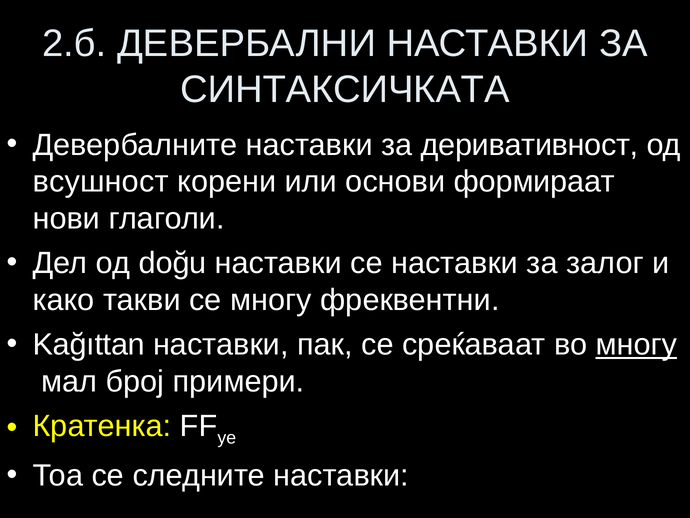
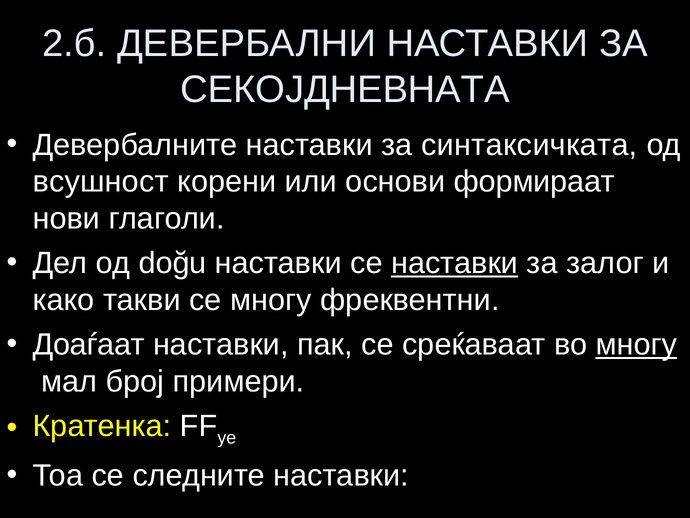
СИНТАКСИЧКАТА: СИНТАКСИЧКАТА -> СЕКОЈДНЕВНАТА
деривативност: деривативност -> синтаксичката
наставки at (455, 263) underline: none -> present
Kağıttan: Kağıttan -> Доаѓаат
